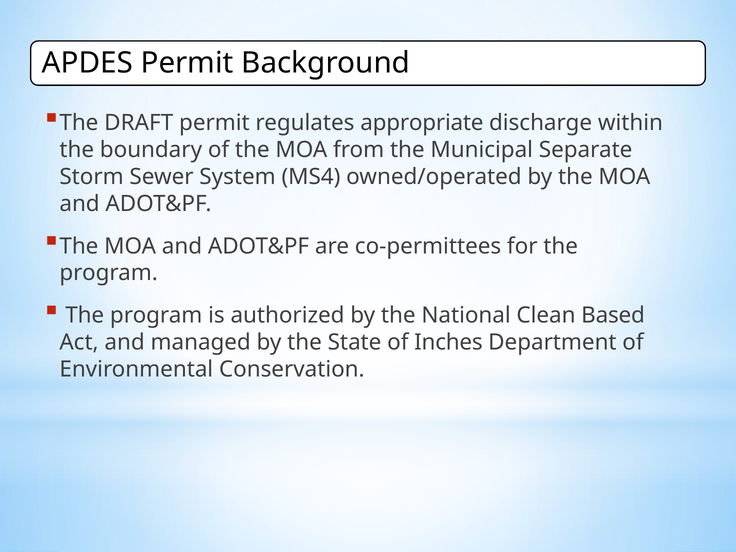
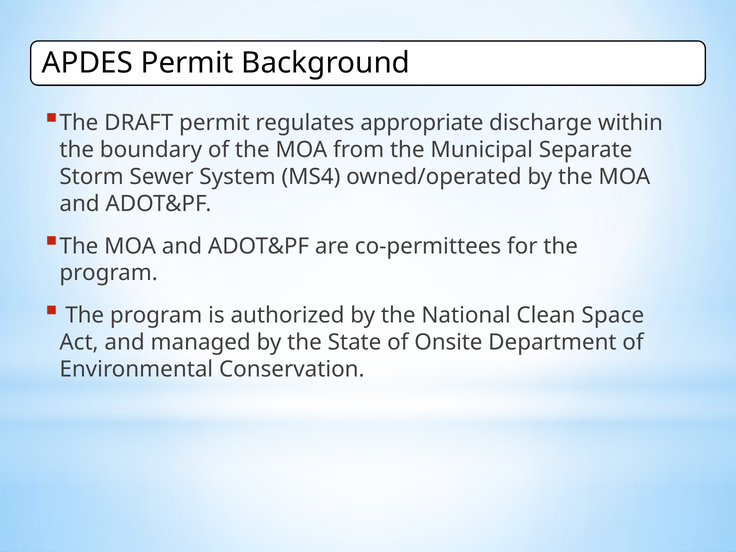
Based: Based -> Space
Inches: Inches -> Onsite
